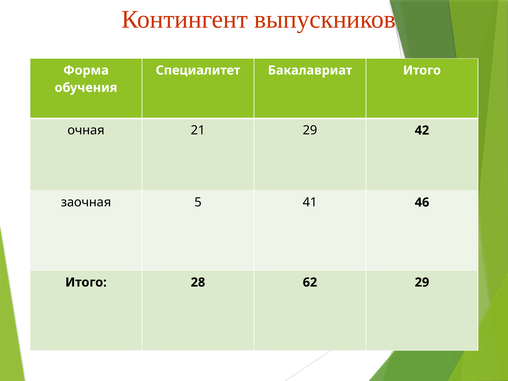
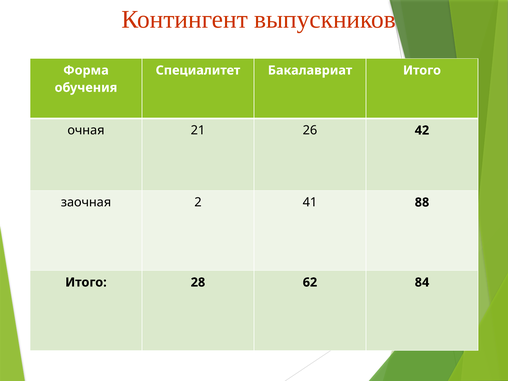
21 29: 29 -> 26
5: 5 -> 2
46: 46 -> 88
62 29: 29 -> 84
